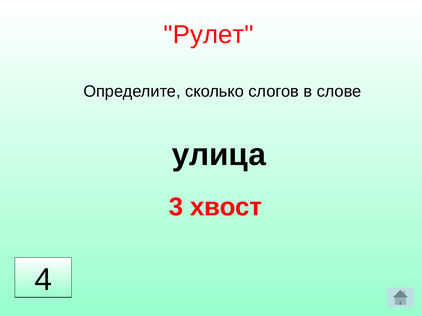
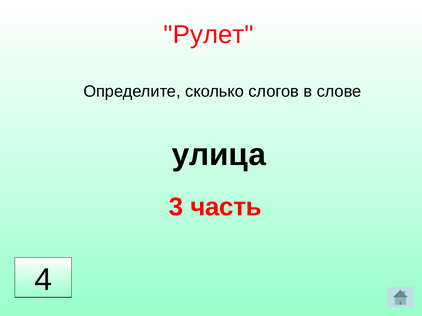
хвост: хвост -> часть
